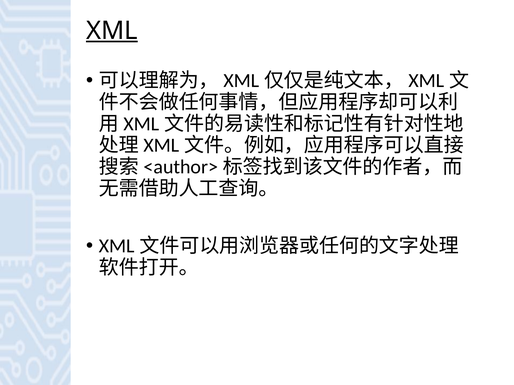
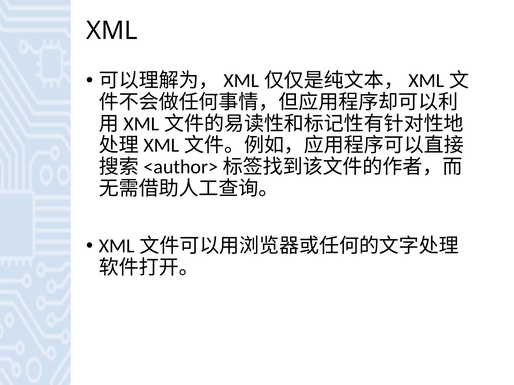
XML underline: present -> none
